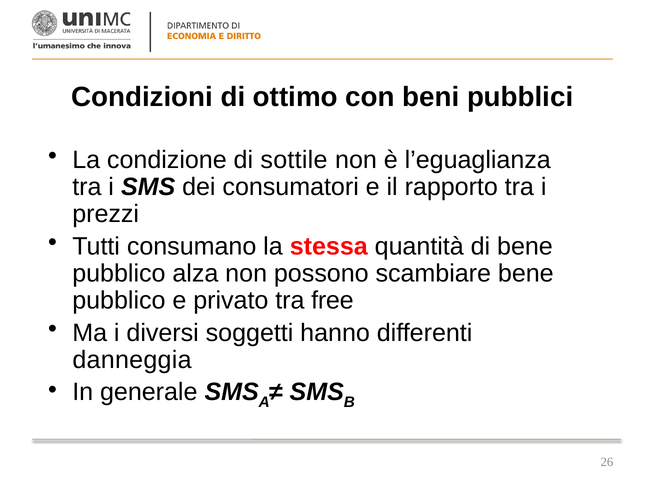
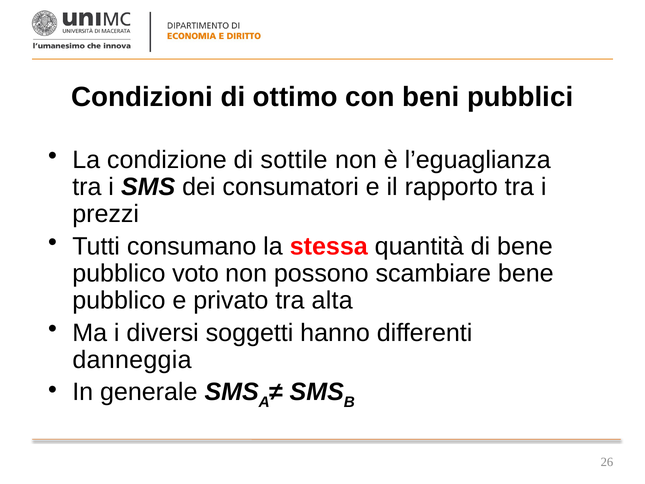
alza: alza -> voto
free: free -> alta
